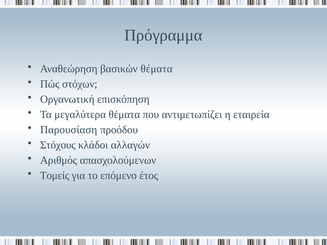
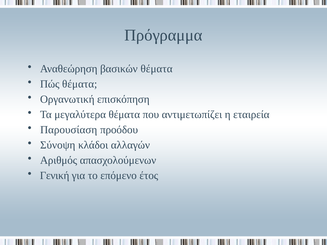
Πώς στόχων: στόχων -> θέματα
Στόχους: Στόχους -> Σύνοψη
Τομείς: Τομείς -> Γενική
